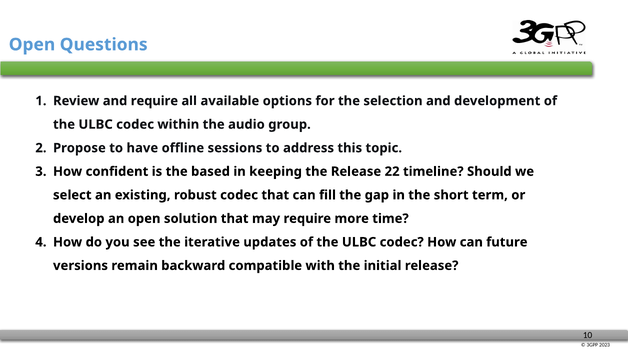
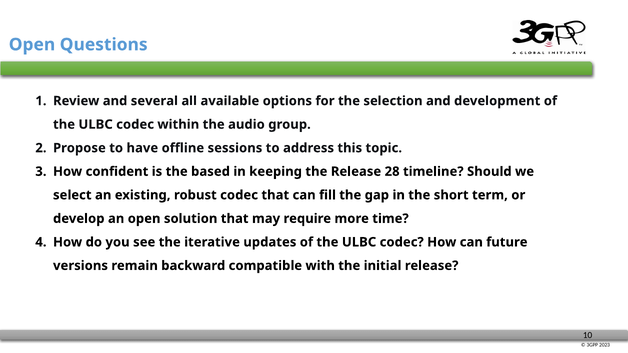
and require: require -> several
22: 22 -> 28
